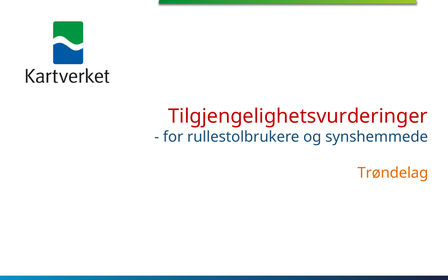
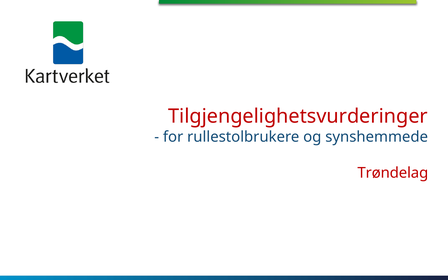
Trøndelag colour: orange -> red
